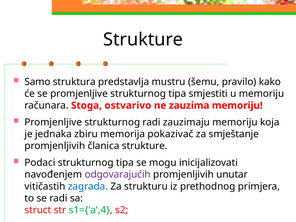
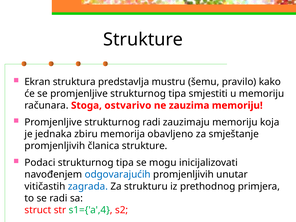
Samo: Samo -> Ekran
pokazivač: pokazivač -> obavljeno
odgovarajućih colour: purple -> blue
